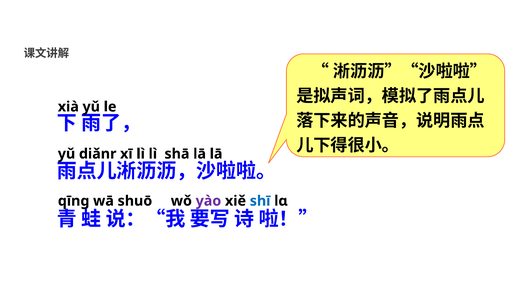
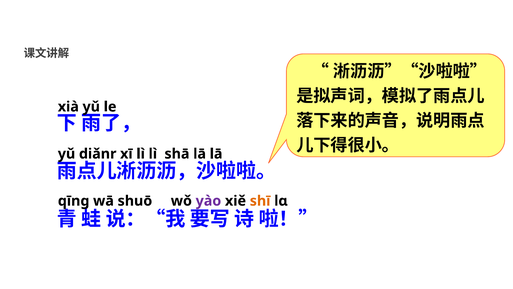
shī colour: blue -> orange
